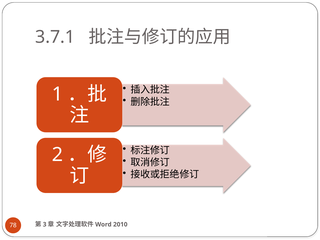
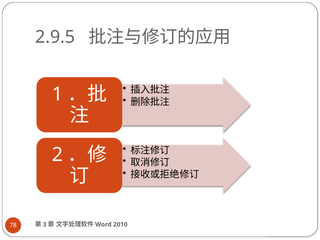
3.7.1: 3.7.1 -> 2.9.5
